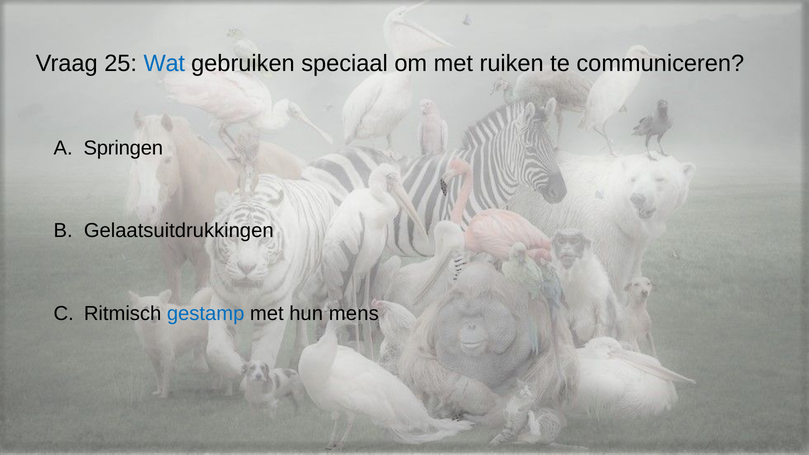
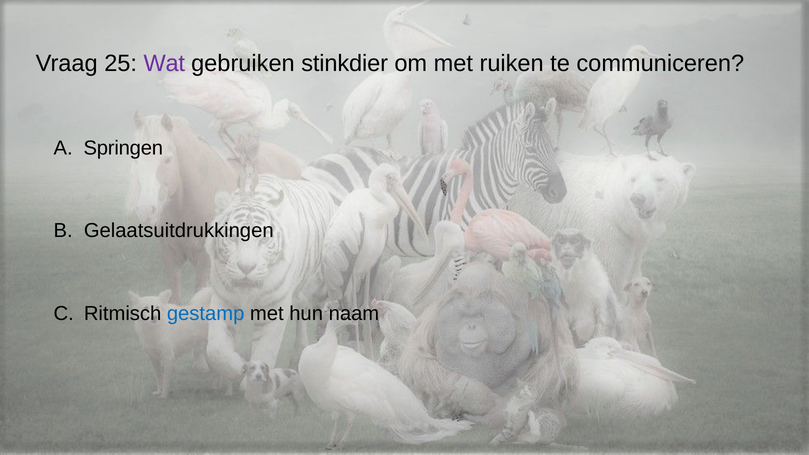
Wat colour: blue -> purple
speciaal: speciaal -> stinkdier
mens: mens -> naam
